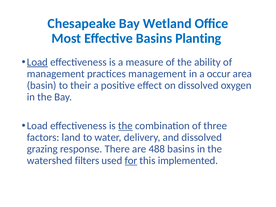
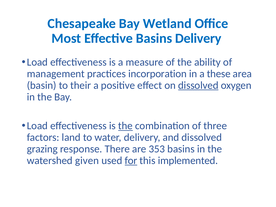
Basins Planting: Planting -> Delivery
Load at (37, 62) underline: present -> none
practices management: management -> incorporation
occur: occur -> these
dissolved at (198, 85) underline: none -> present
488: 488 -> 353
filters: filters -> given
